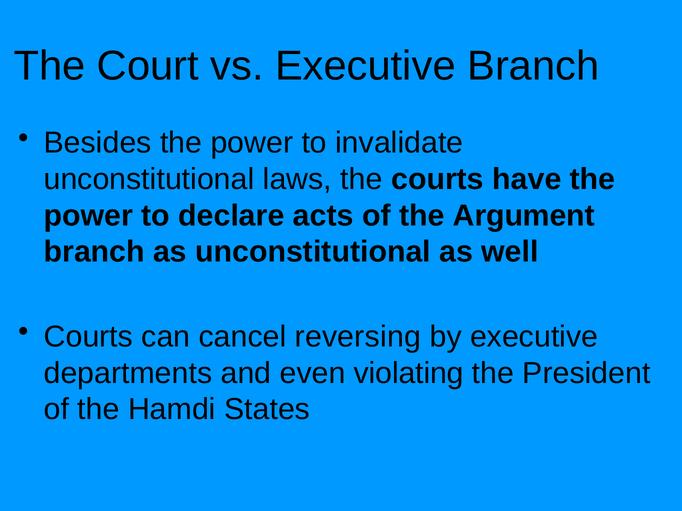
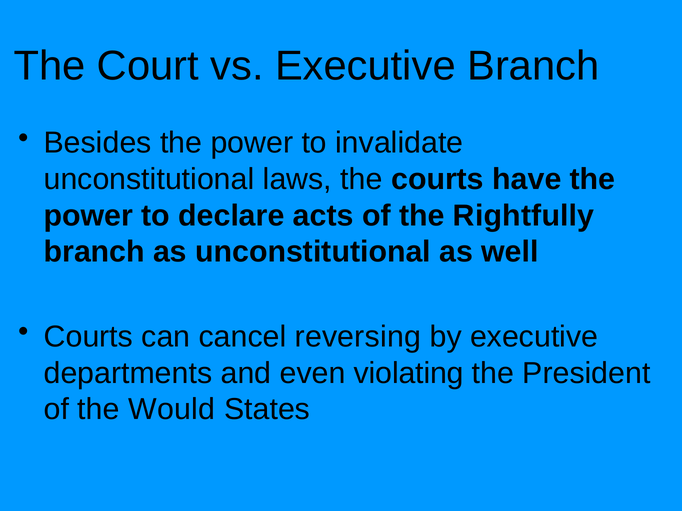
Argument: Argument -> Rightfully
Hamdi: Hamdi -> Would
